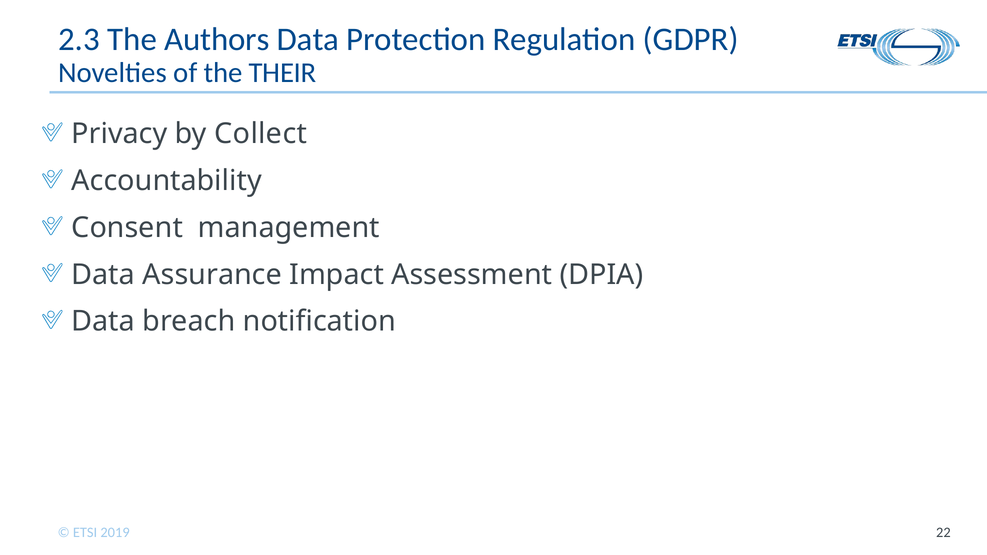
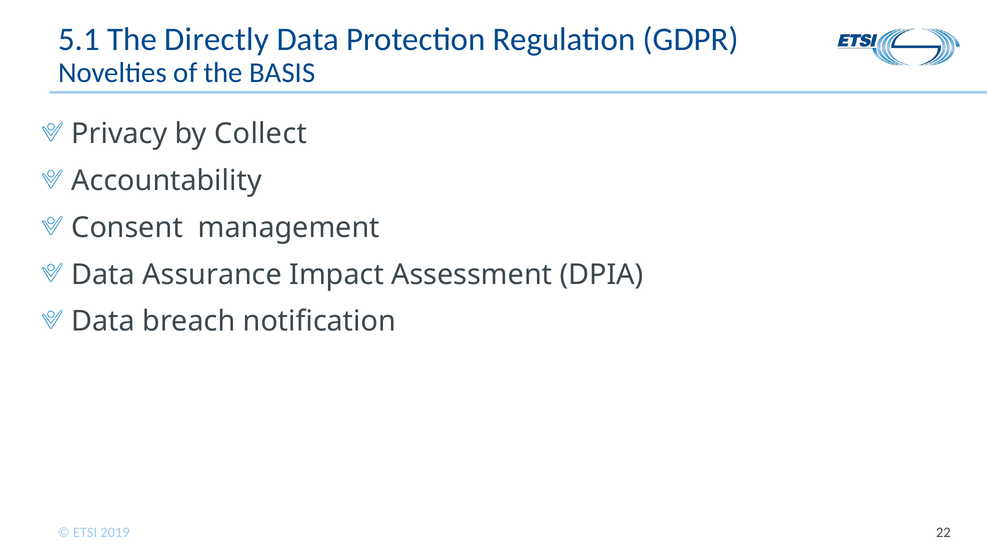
2.3: 2.3 -> 5.1
Authors: Authors -> Directly
THEIR: THEIR -> BASIS
